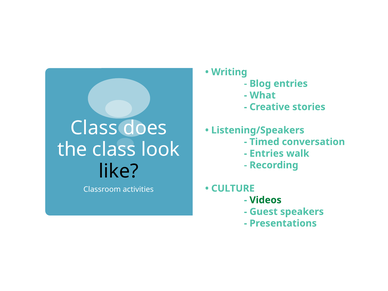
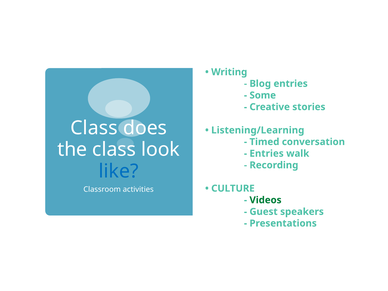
What: What -> Some
Listening/Speakers: Listening/Speakers -> Listening/Learning
like colour: black -> blue
